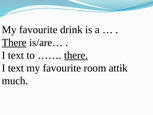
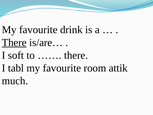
text at (16, 55): text -> soft
there at (76, 55) underline: present -> none
text at (16, 68): text -> tabl
